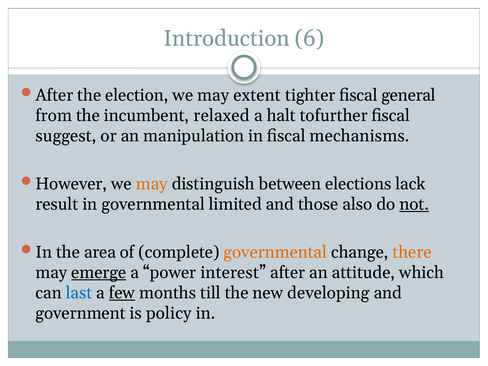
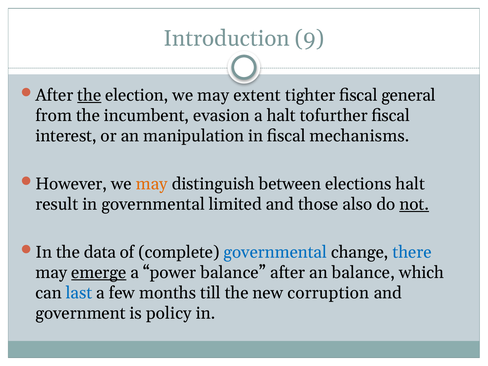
6: 6 -> 9
the at (89, 95) underline: none -> present
relaxed: relaxed -> evasion
suggest: suggest -> interest
elections lack: lack -> halt
area: area -> data
governmental at (275, 252) colour: orange -> blue
there colour: orange -> blue
power interest: interest -> balance
an attitude: attitude -> balance
few underline: present -> none
developing: developing -> corruption
